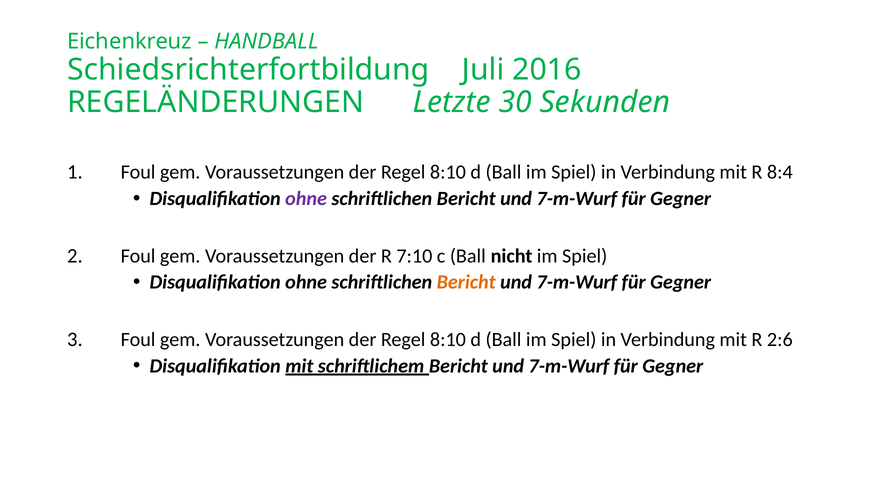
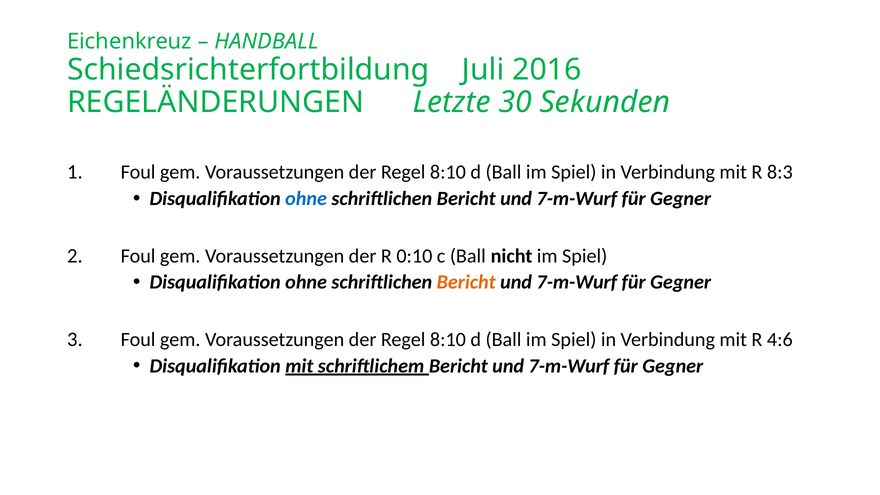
8:4: 8:4 -> 8:3
ohne at (306, 199) colour: purple -> blue
7:10: 7:10 -> 0:10
2:6: 2:6 -> 4:6
